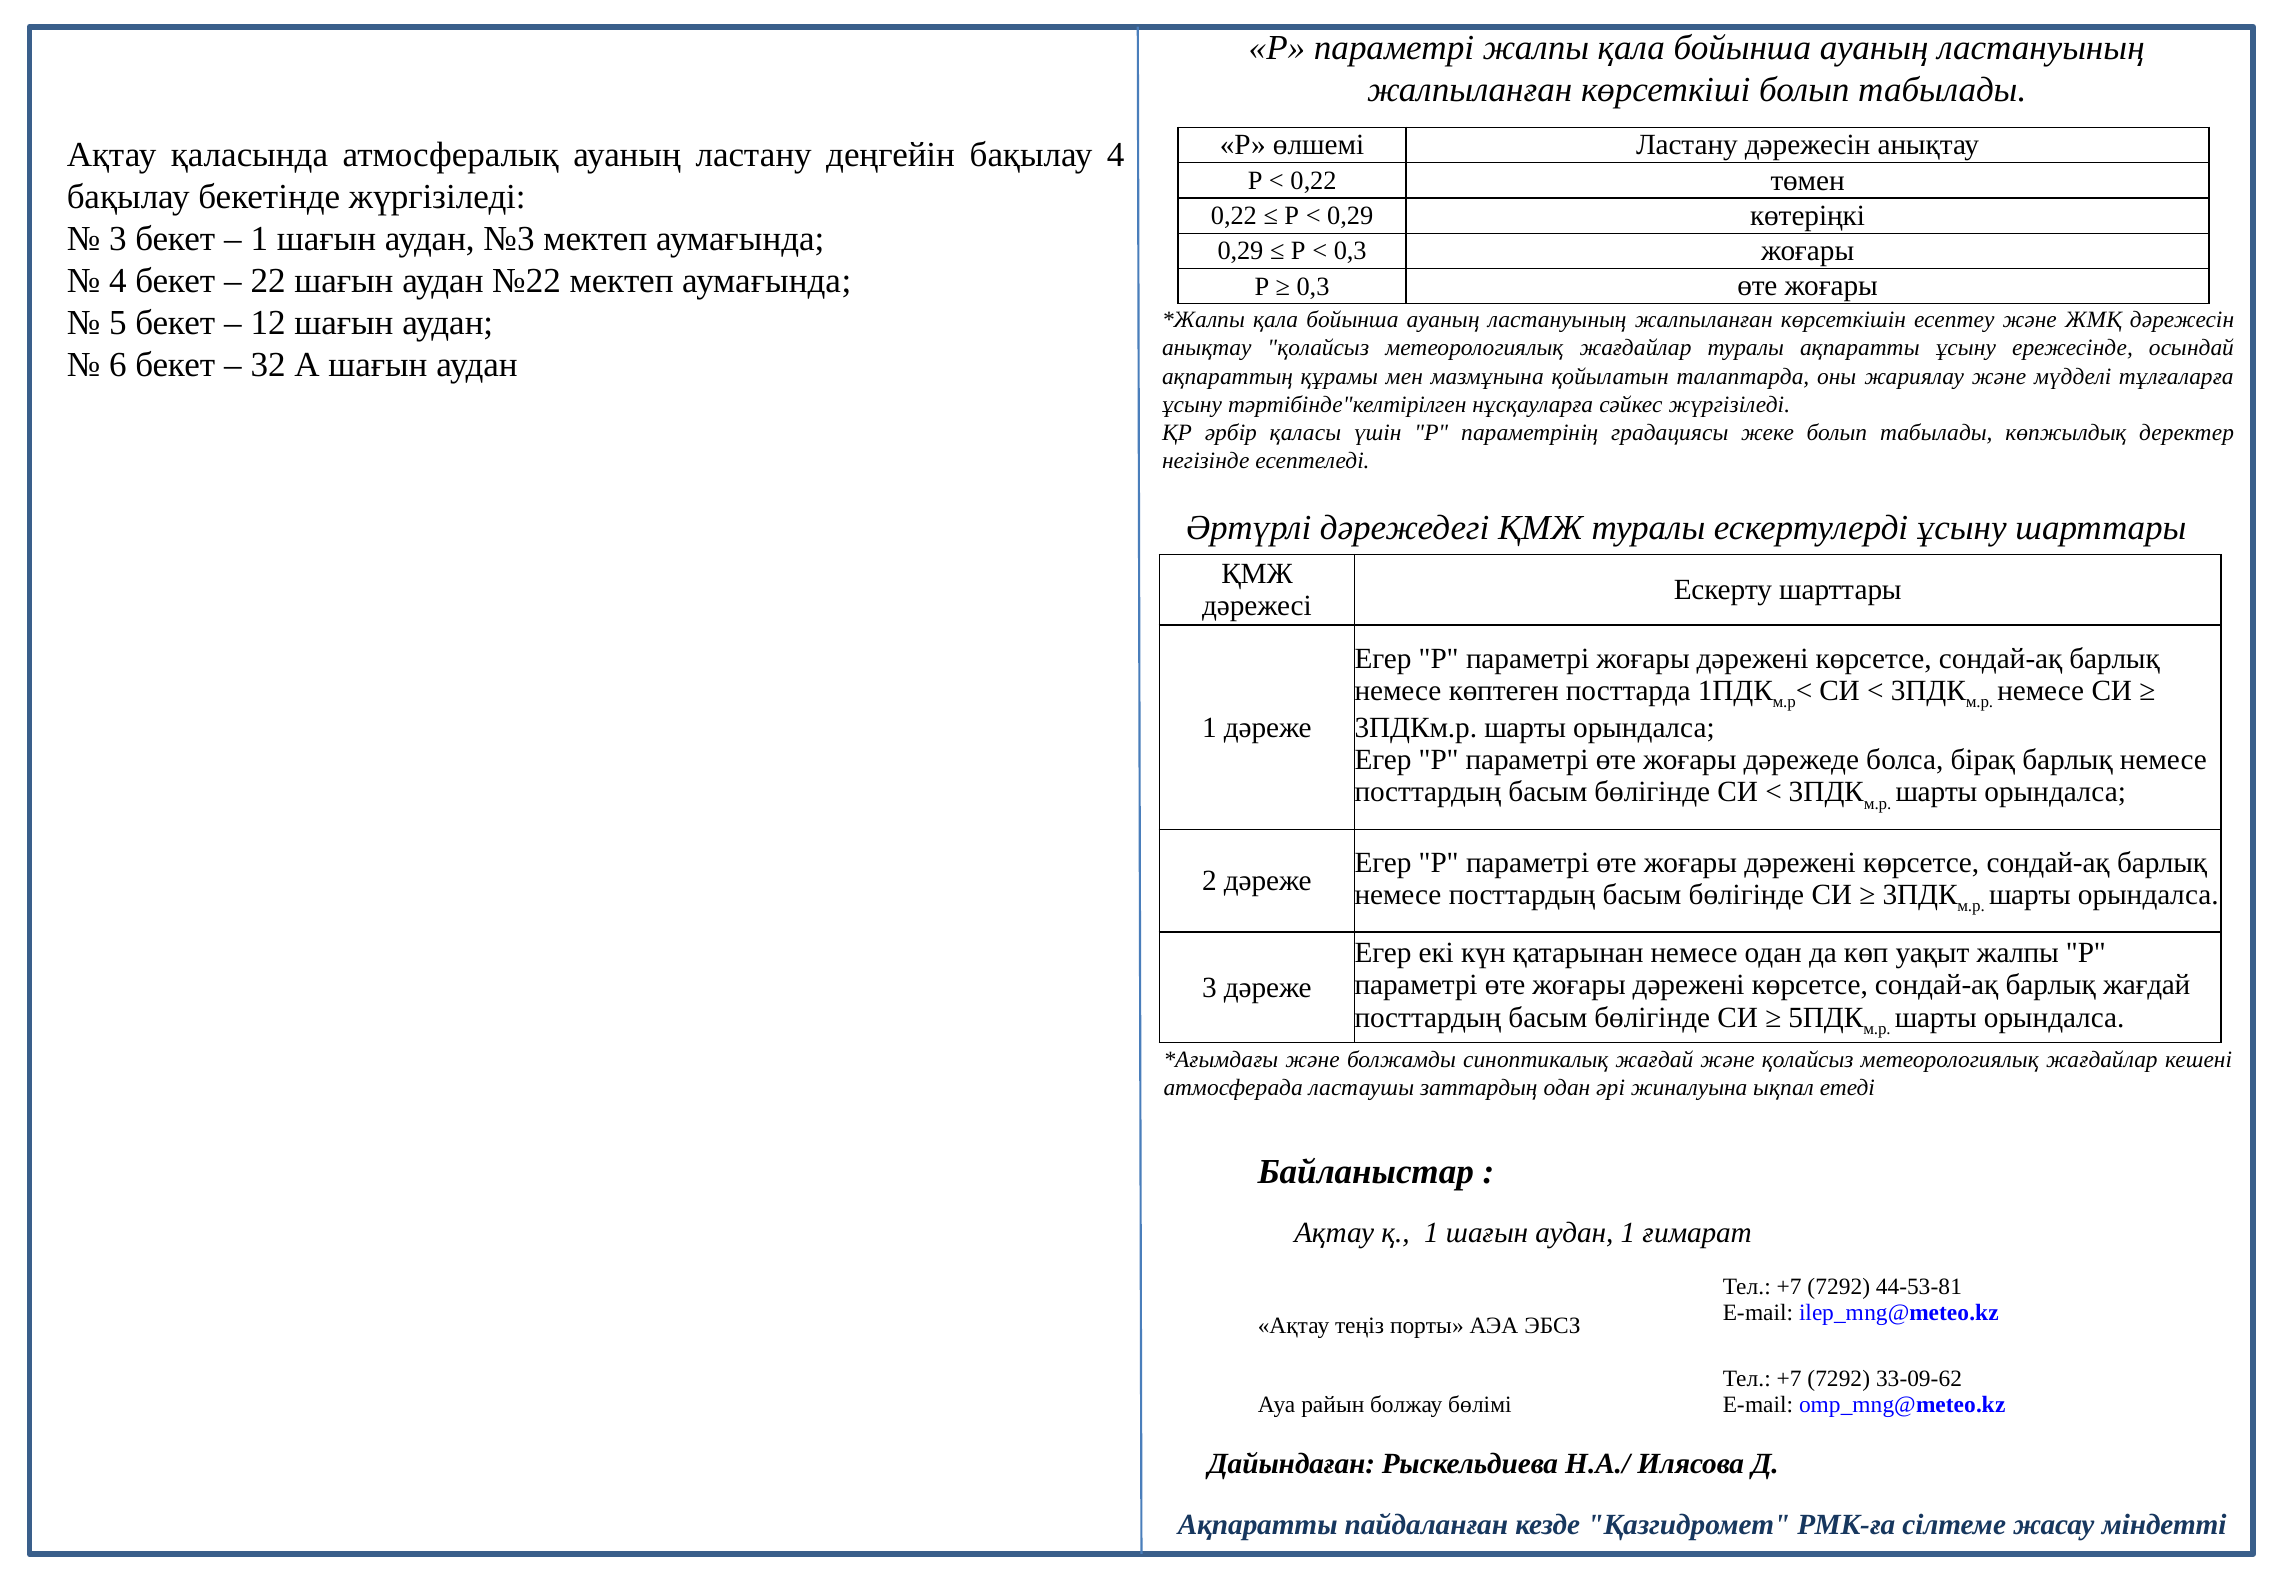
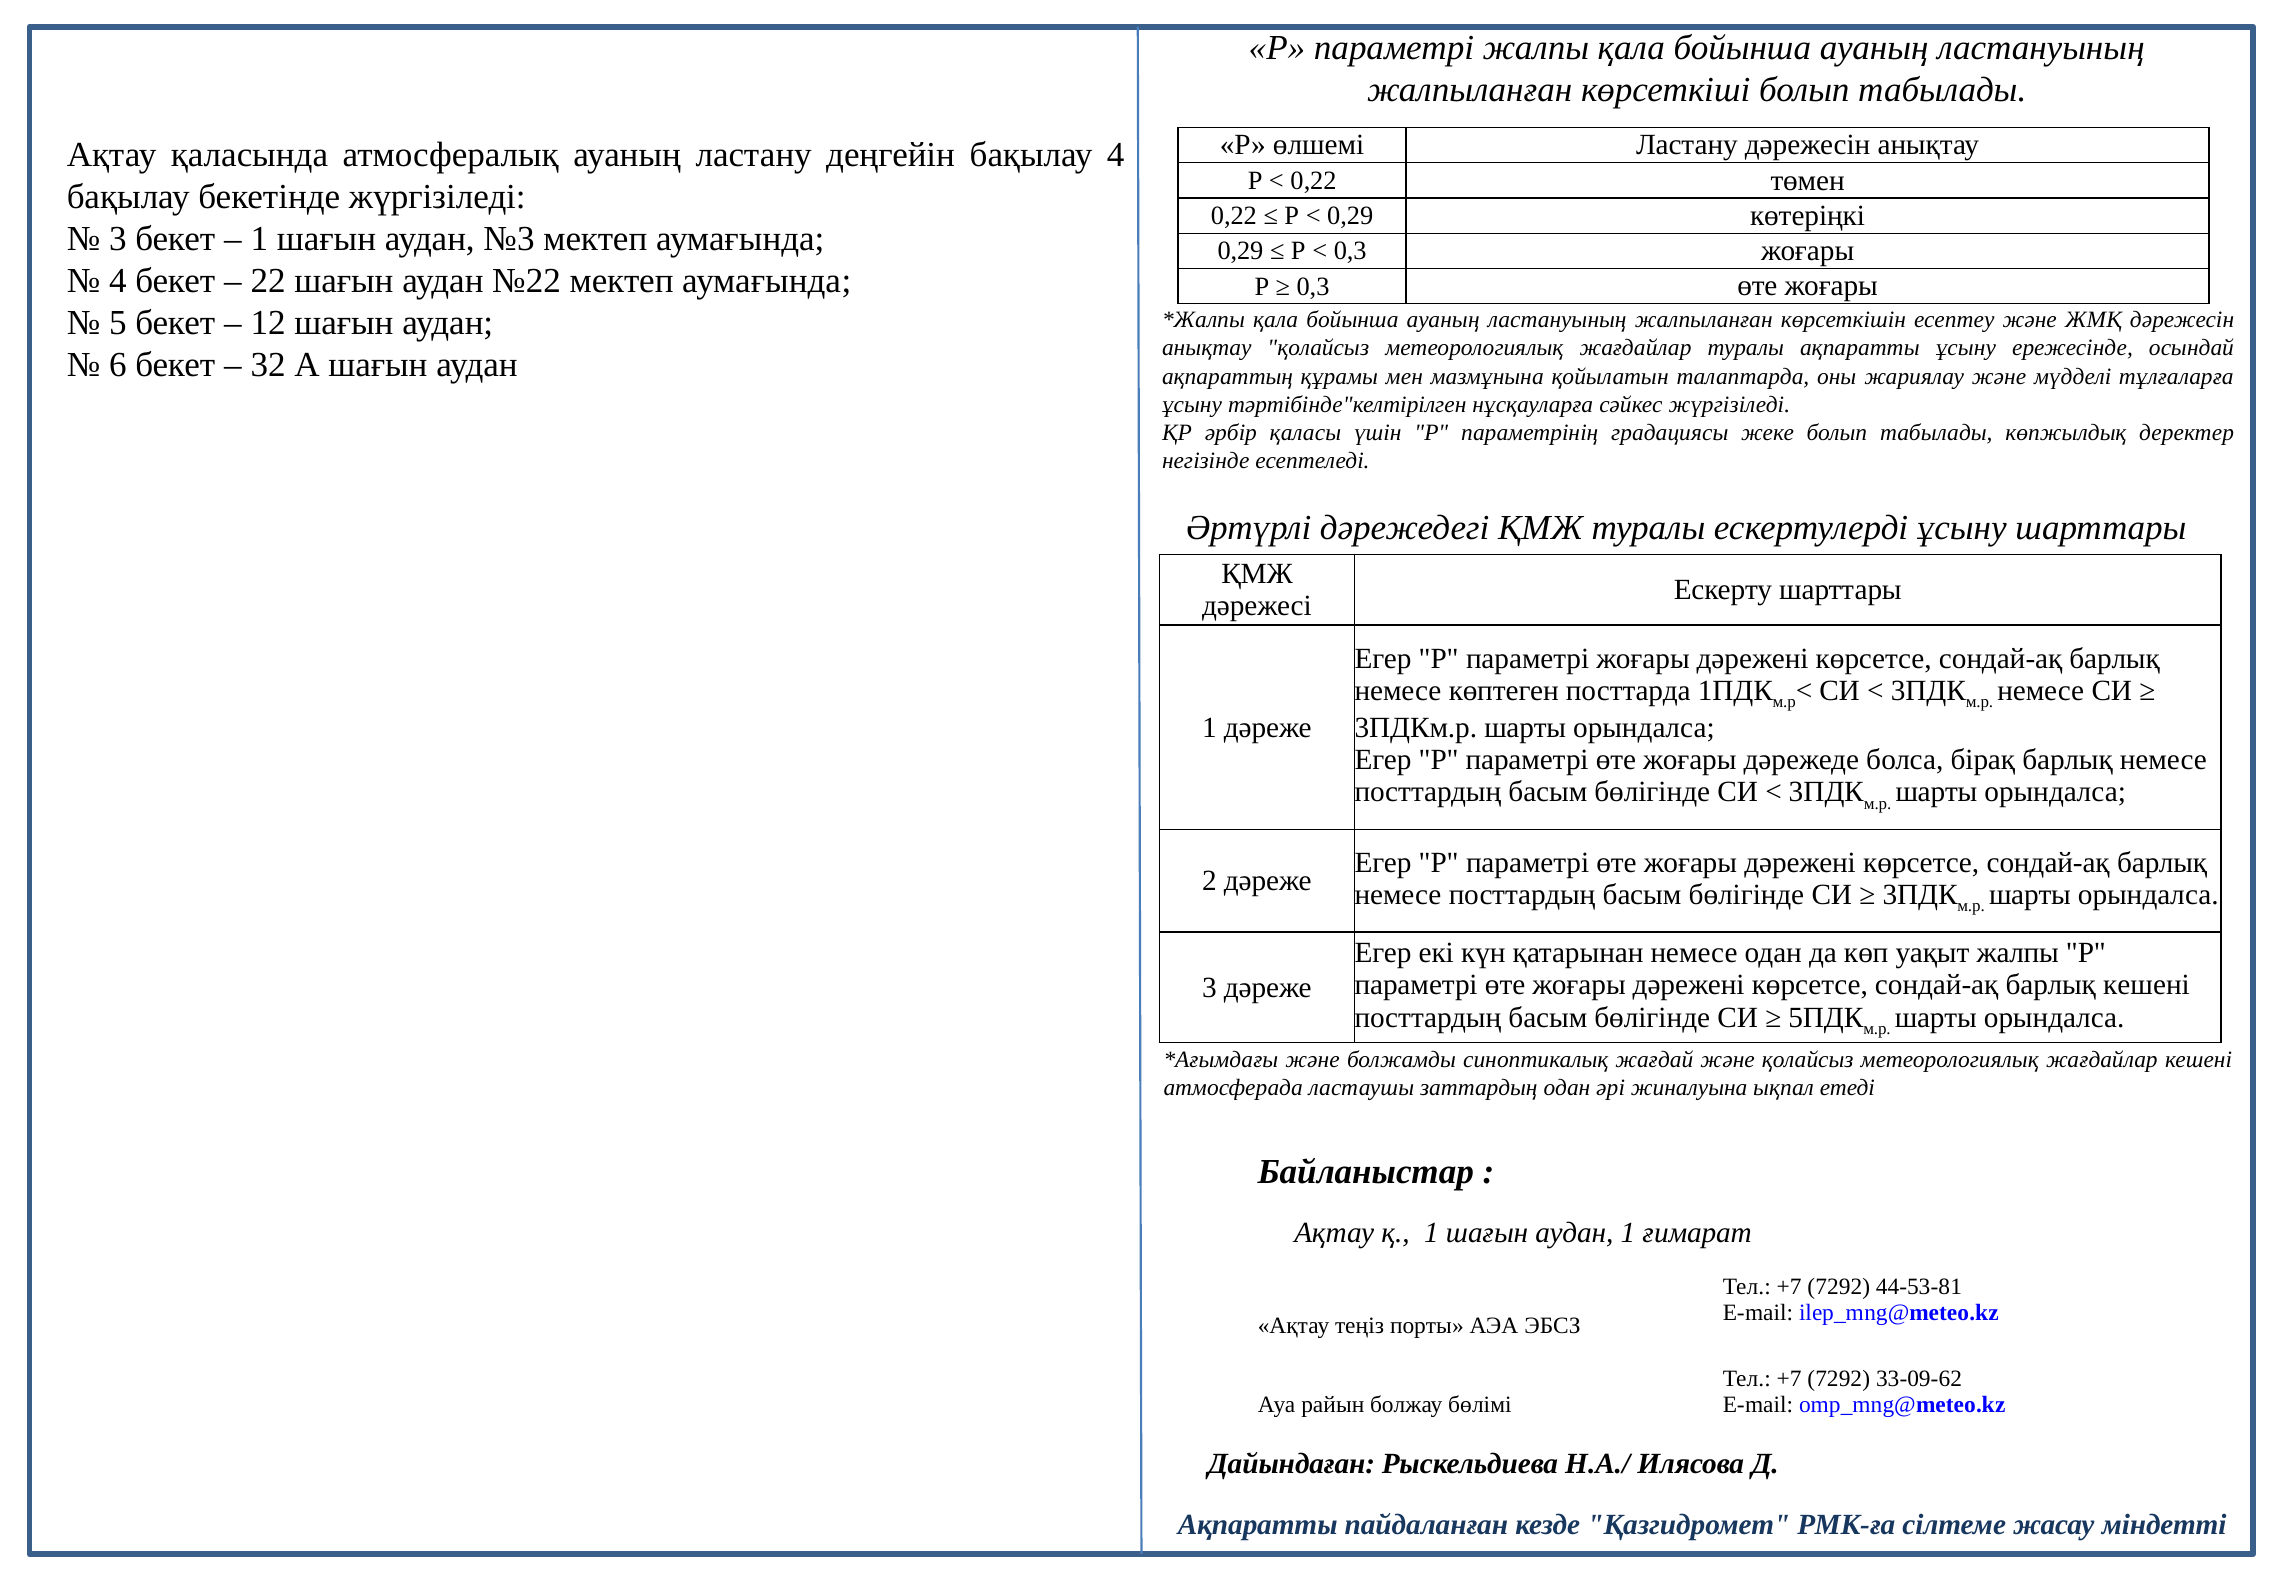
барлық жағдай: жағдай -> кешені
